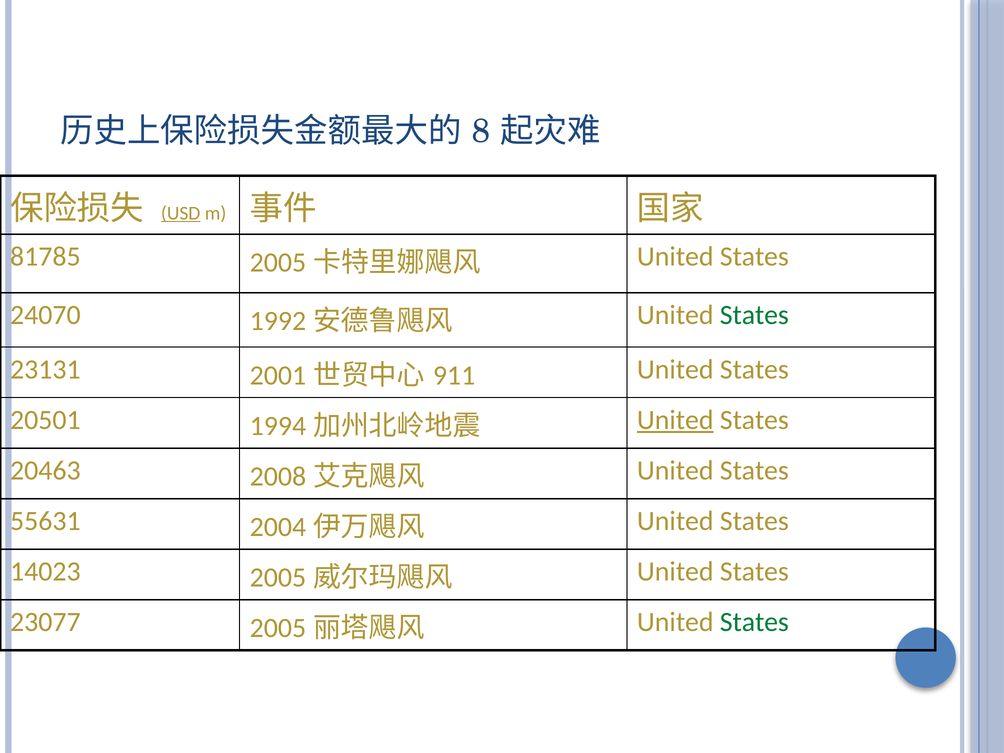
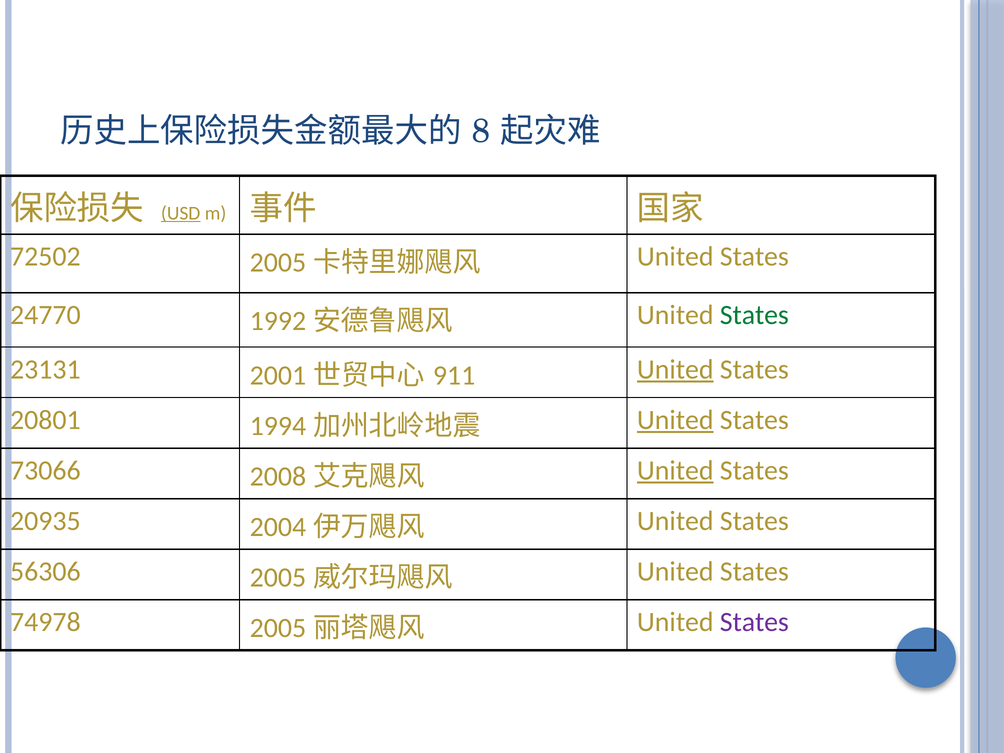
81785: 81785 -> 72502
24070: 24070 -> 24770
United at (675, 369) underline: none -> present
20501: 20501 -> 20801
20463: 20463 -> 73066
United at (675, 471) underline: none -> present
55631: 55631 -> 20935
14023: 14023 -> 56306
23077: 23077 -> 74978
States at (754, 622) colour: green -> purple
